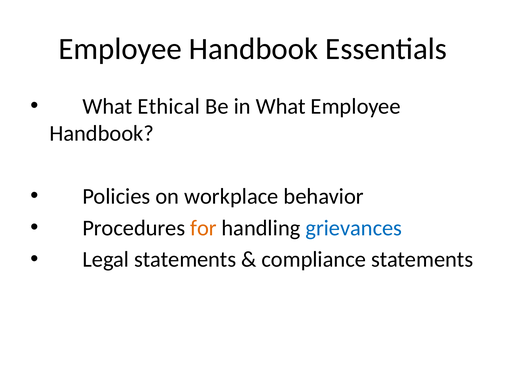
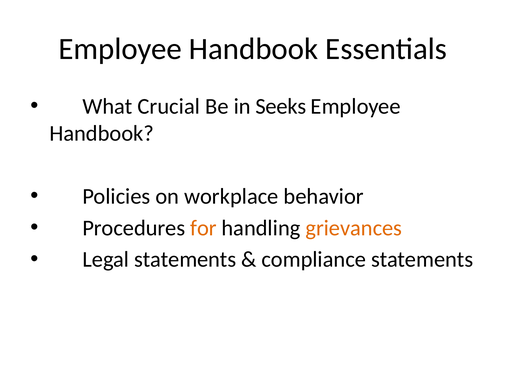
Ethical: Ethical -> Crucial
What: What -> Seeks
grievances colour: blue -> orange
